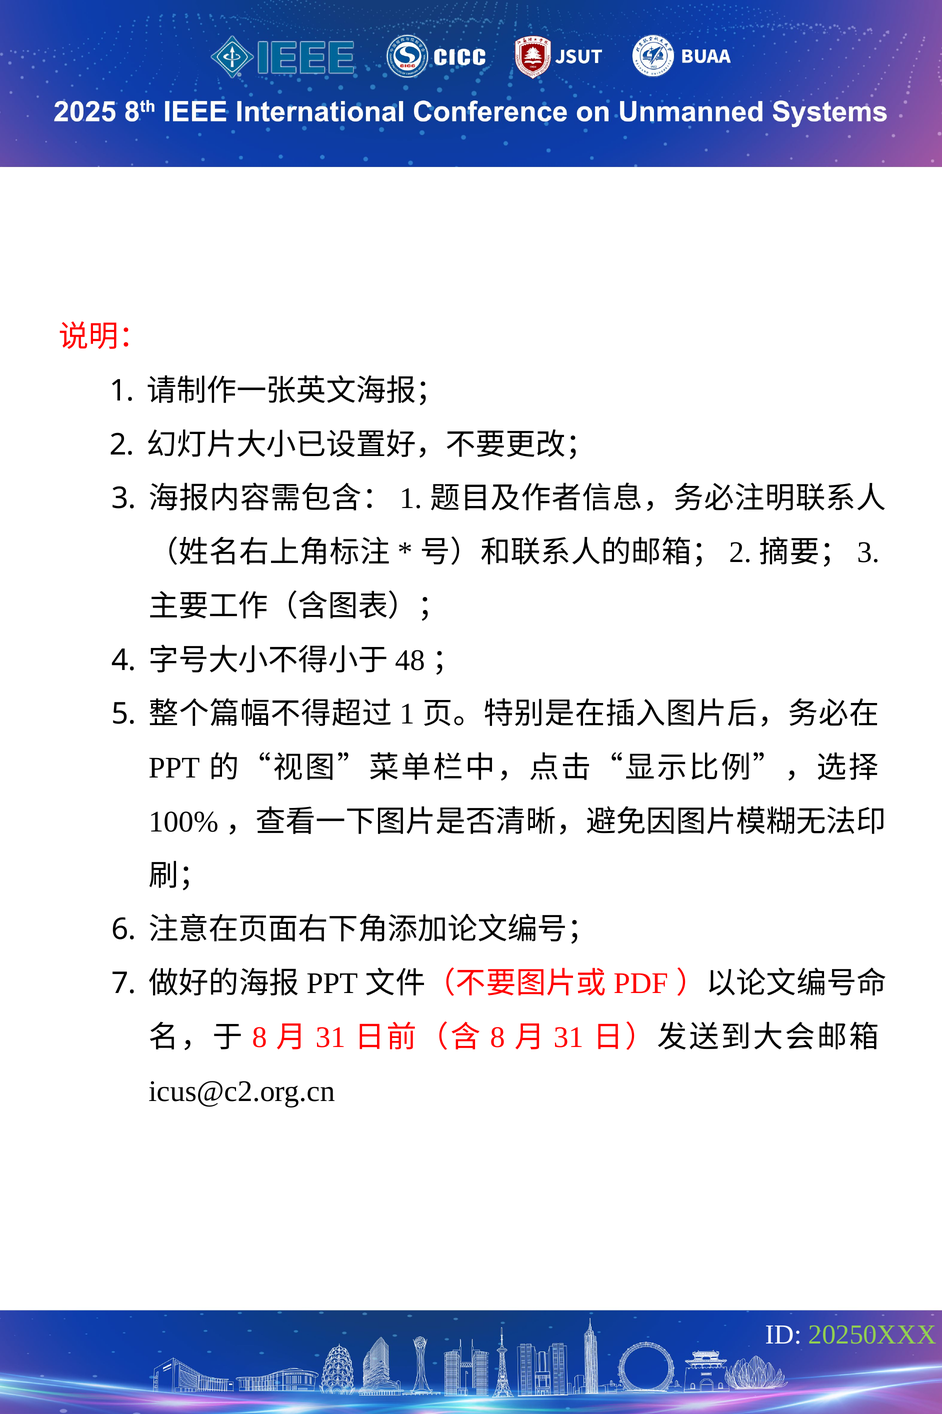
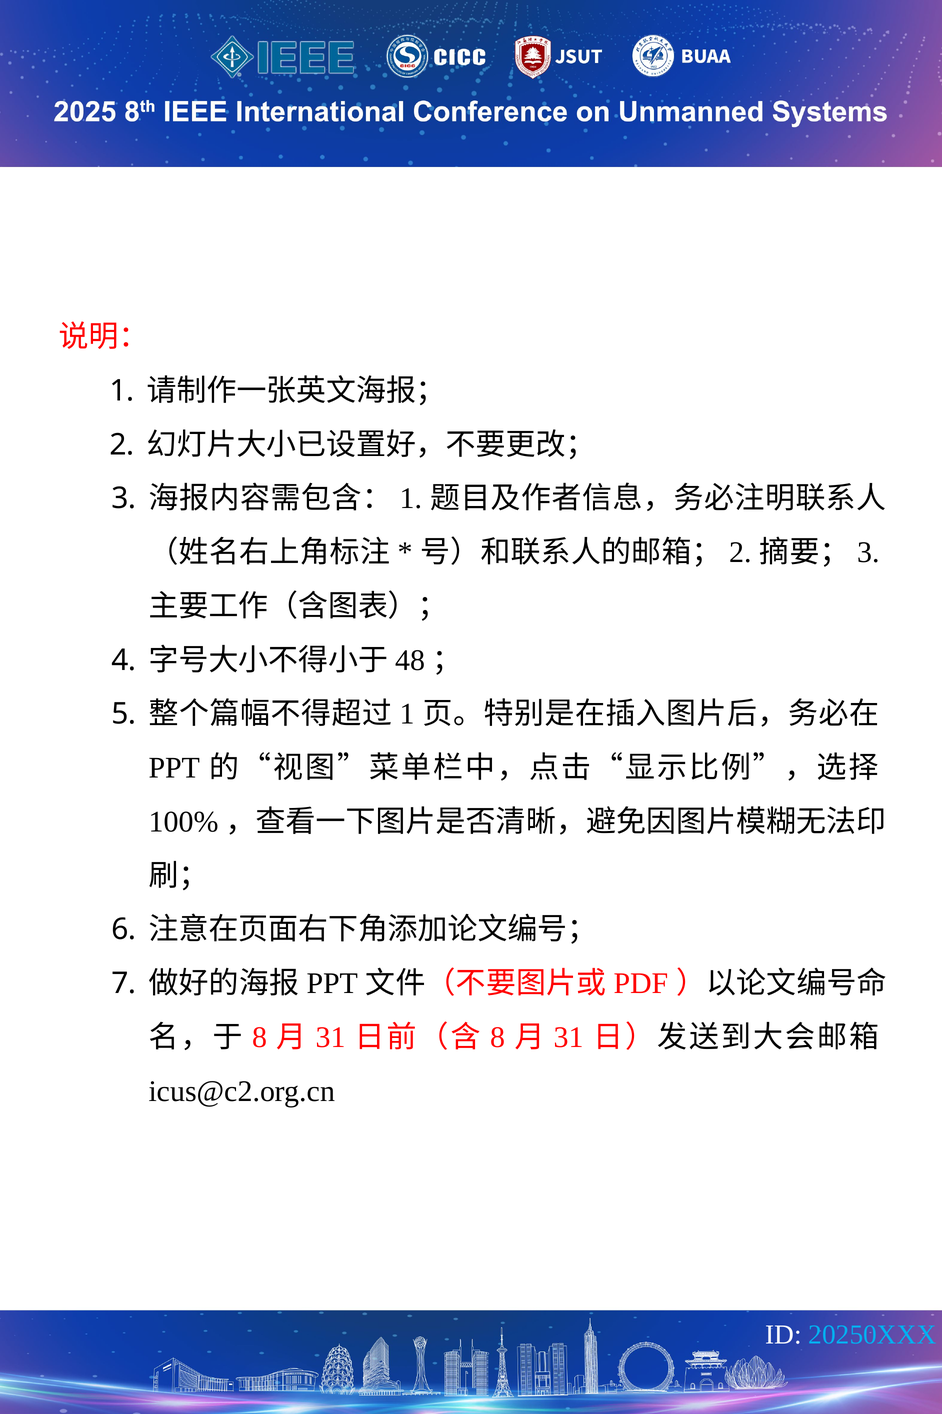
20250XXX colour: light green -> light blue
